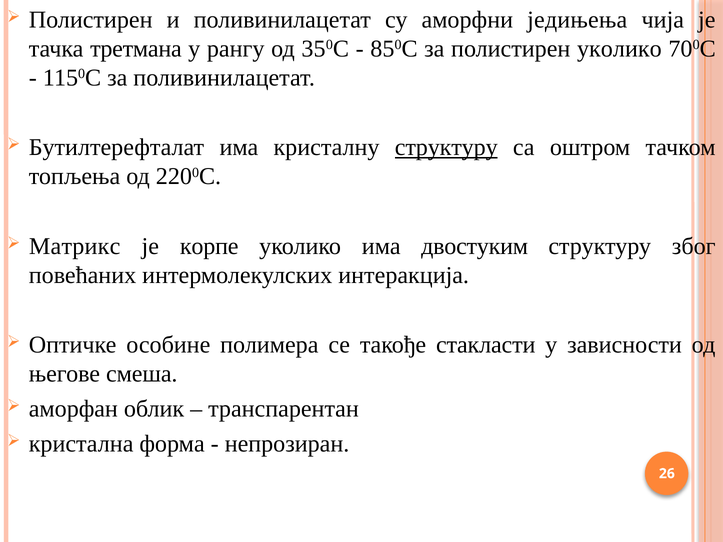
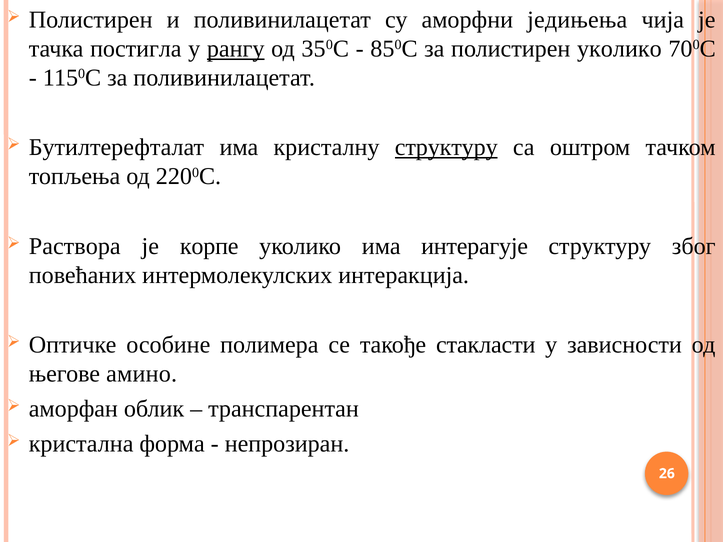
третмана: третмана -> постигла
рангу underline: none -> present
Матрикс: Матрикс -> Раствора
двостуким: двостуким -> интерагује
смеша: смеша -> амино
